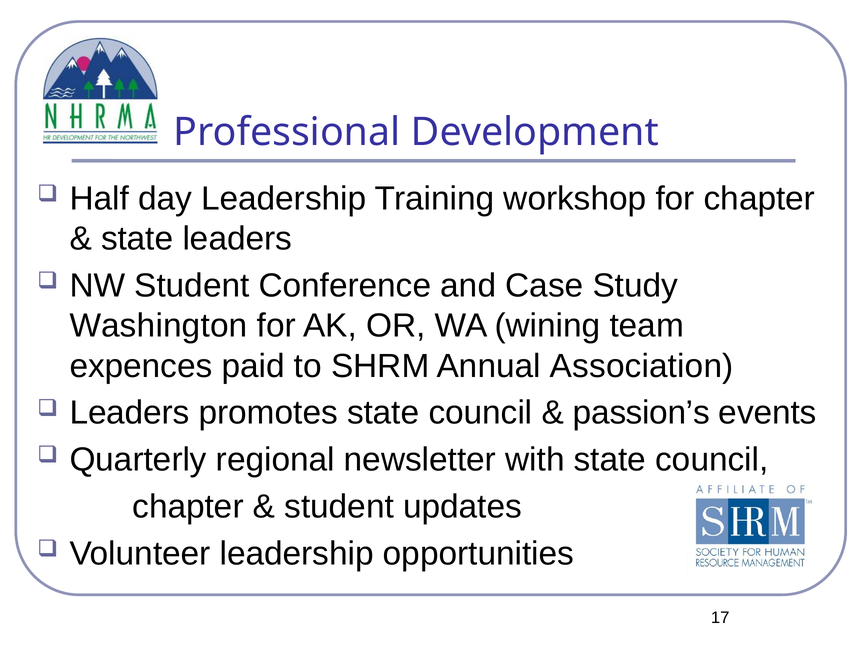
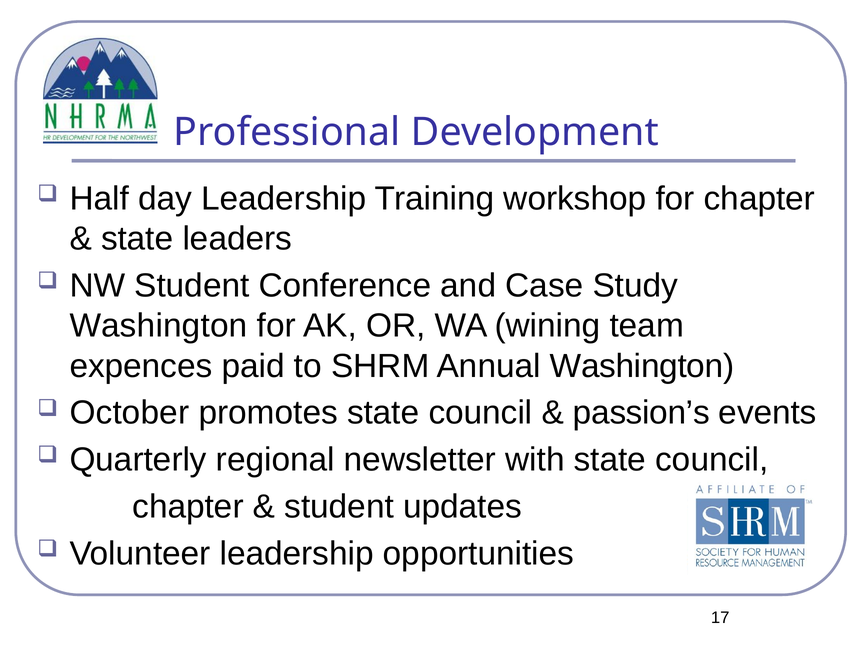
Annual Association: Association -> Washington
Leaders at (130, 413): Leaders -> October
